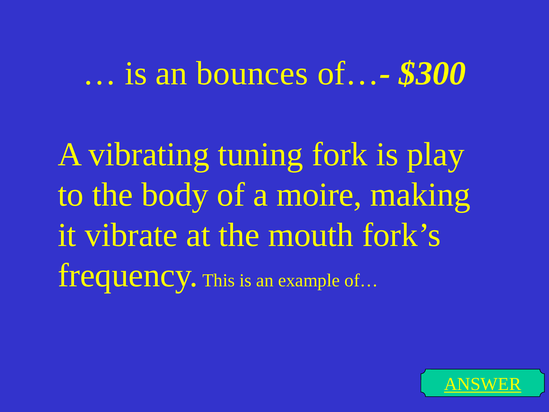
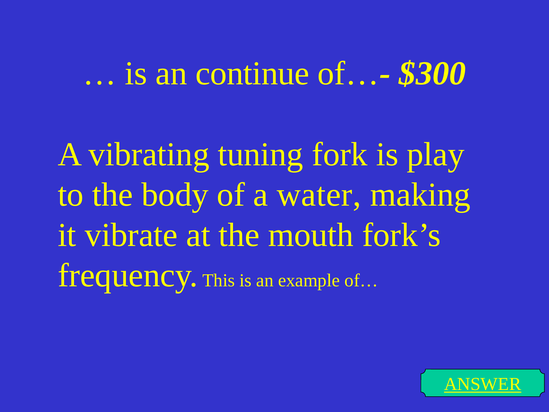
bounces: bounces -> continue
moire: moire -> water
